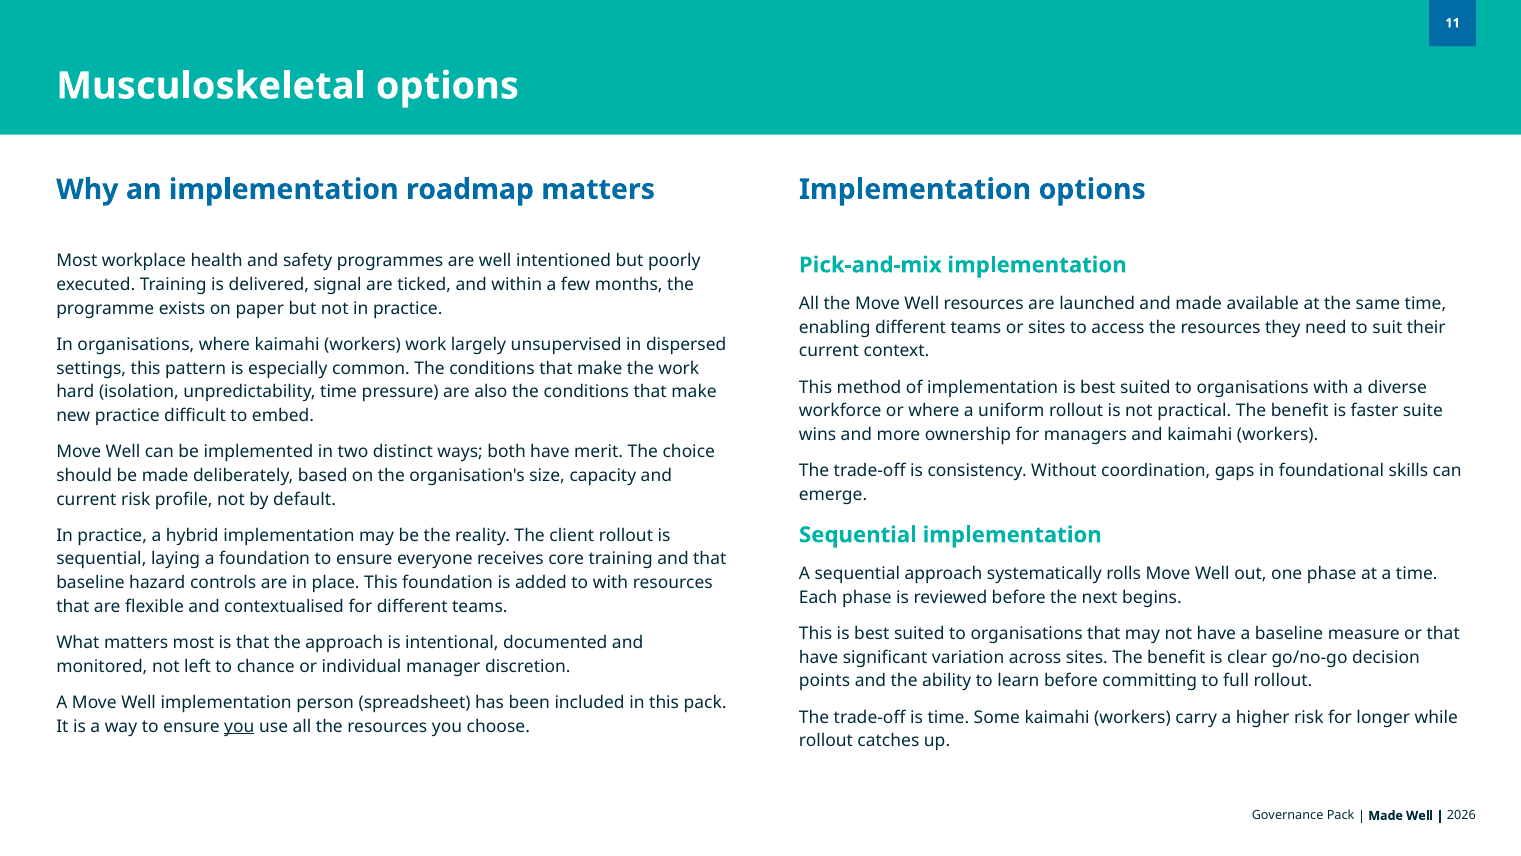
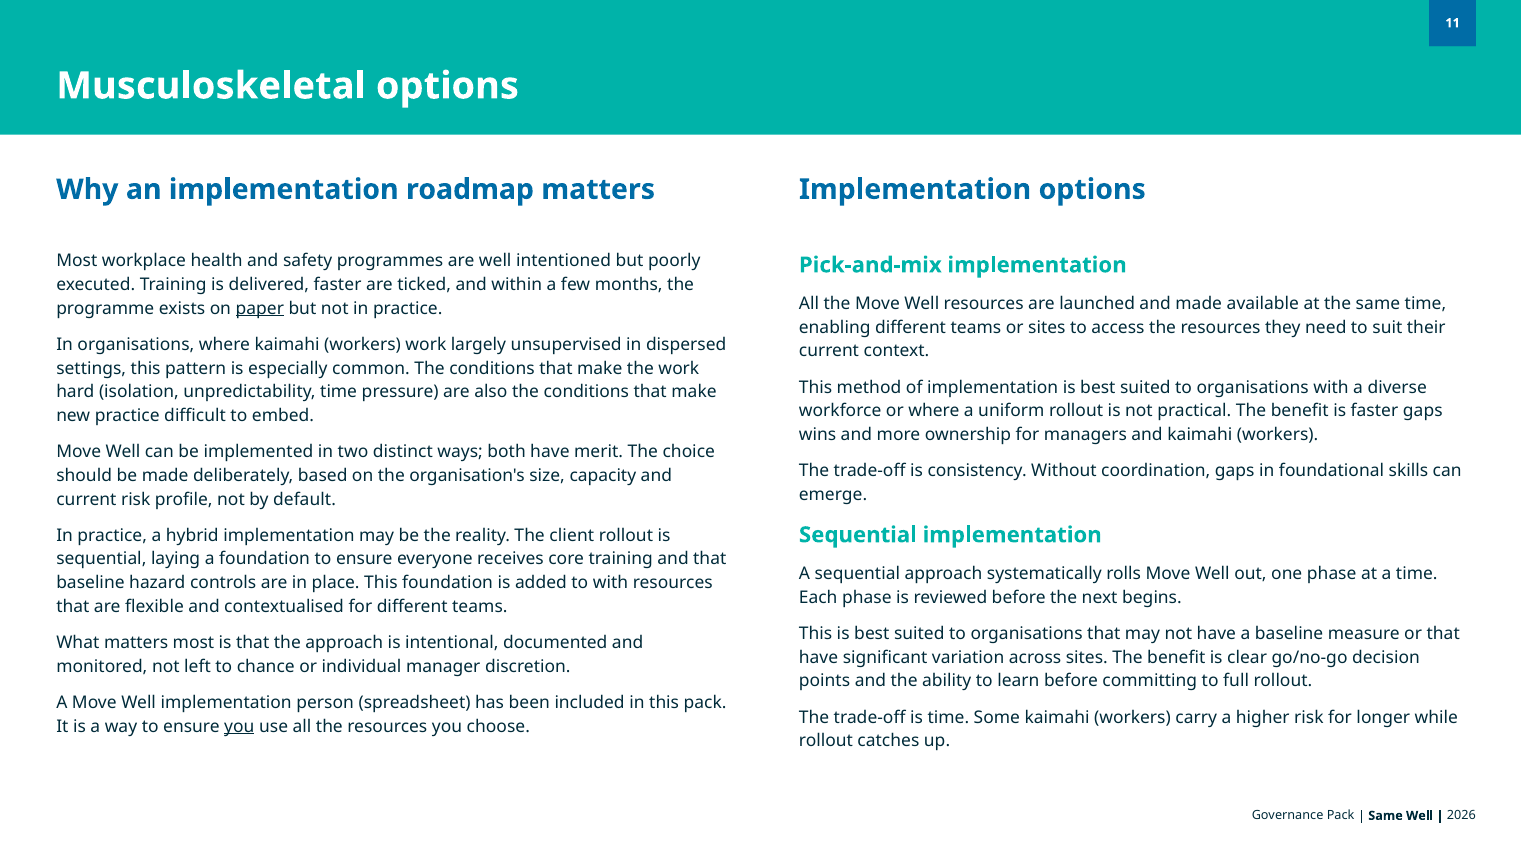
delivered signal: signal -> faster
paper underline: none -> present
faster suite: suite -> gaps
Made at (1386, 815): Made -> Same
